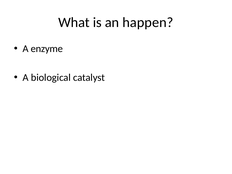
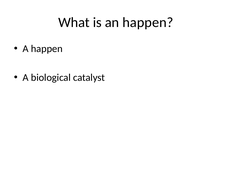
A enzyme: enzyme -> happen
